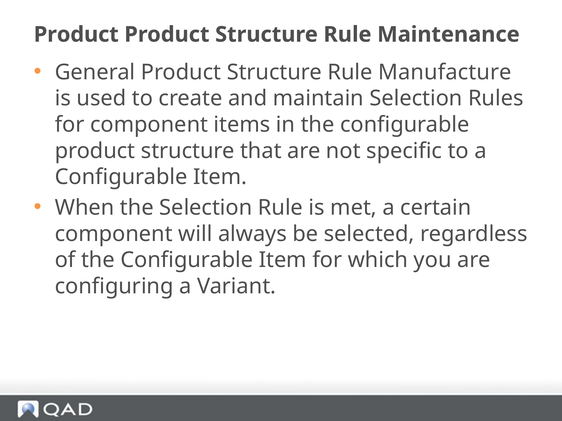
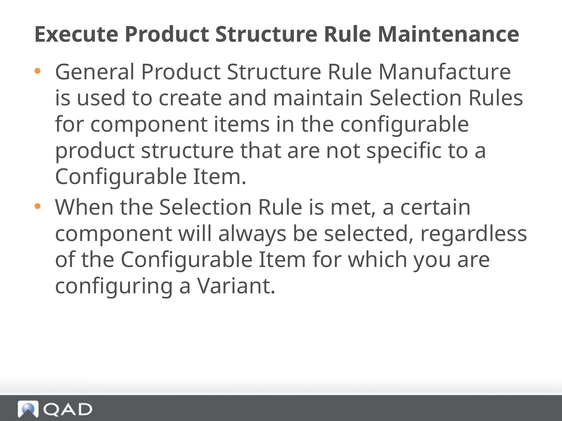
Product at (76, 35): Product -> Execute
